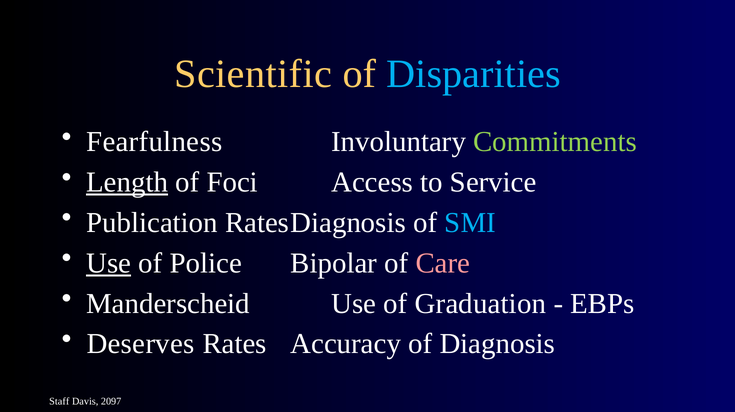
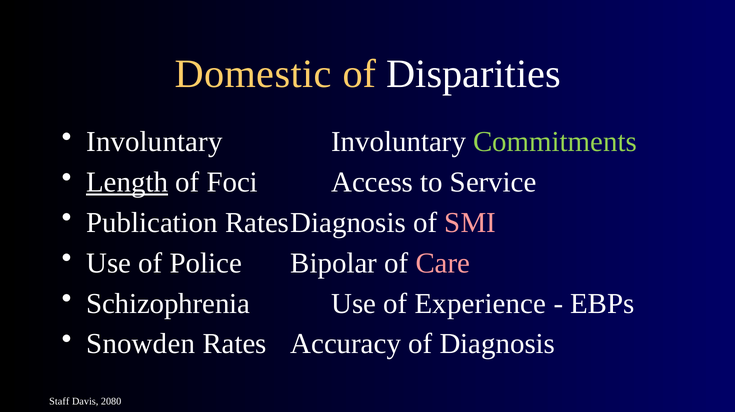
Scientific: Scientific -> Domestic
Disparities colour: light blue -> white
Fearfulness at (154, 142): Fearfulness -> Involuntary
SMI colour: light blue -> pink
Use at (109, 263) underline: present -> none
Manderscheid: Manderscheid -> Schizophrenia
Graduation: Graduation -> Experience
Deserves: Deserves -> Snowden
2097: 2097 -> 2080
